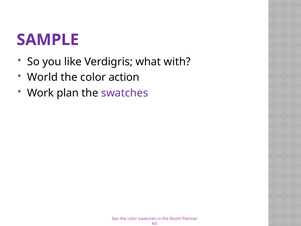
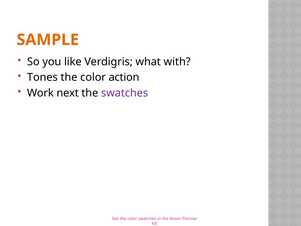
SAMPLE colour: purple -> orange
World: World -> Tones
plan: plan -> next
